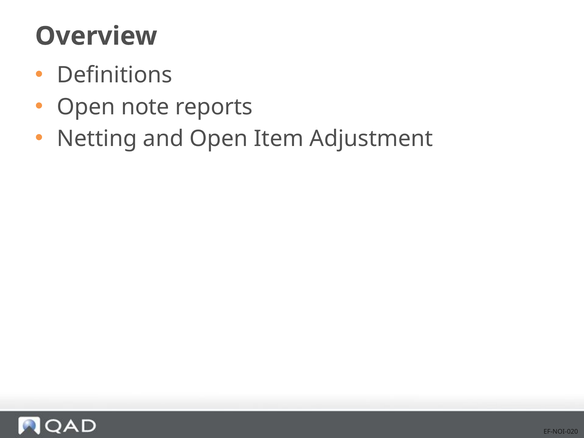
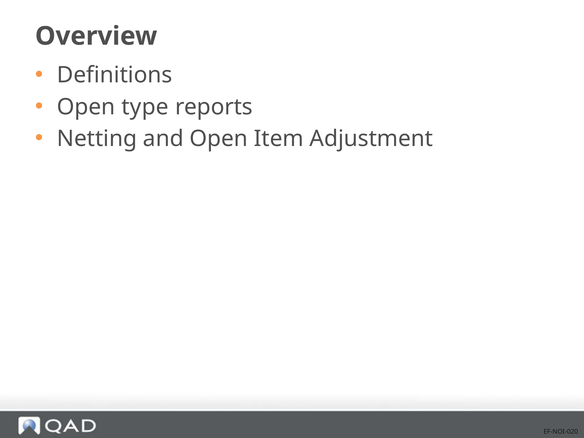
note: note -> type
